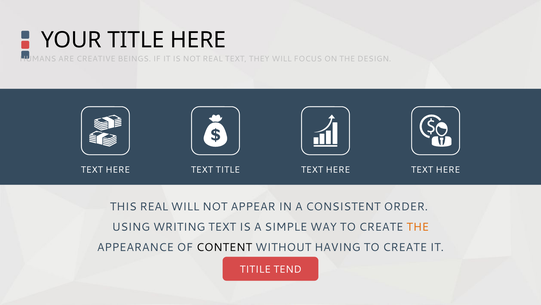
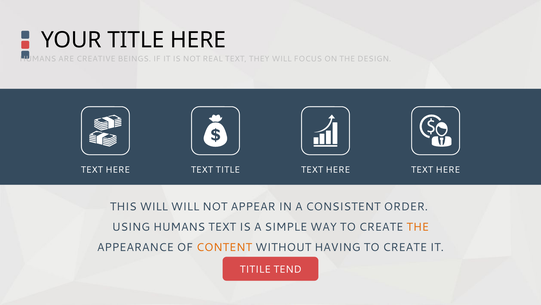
THIS REAL: REAL -> WILL
USING WRITING: WRITING -> HUMANS
CONTENT colour: black -> orange
